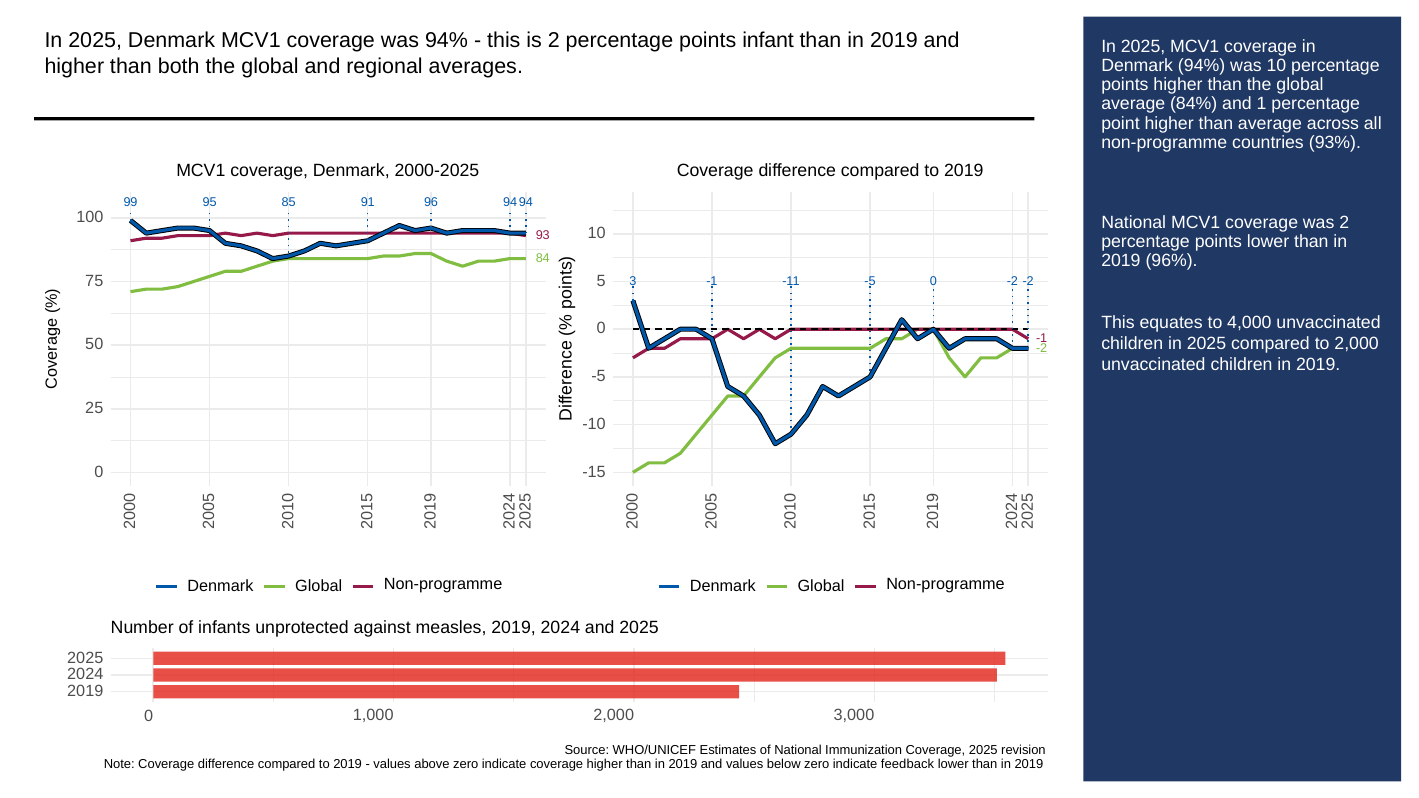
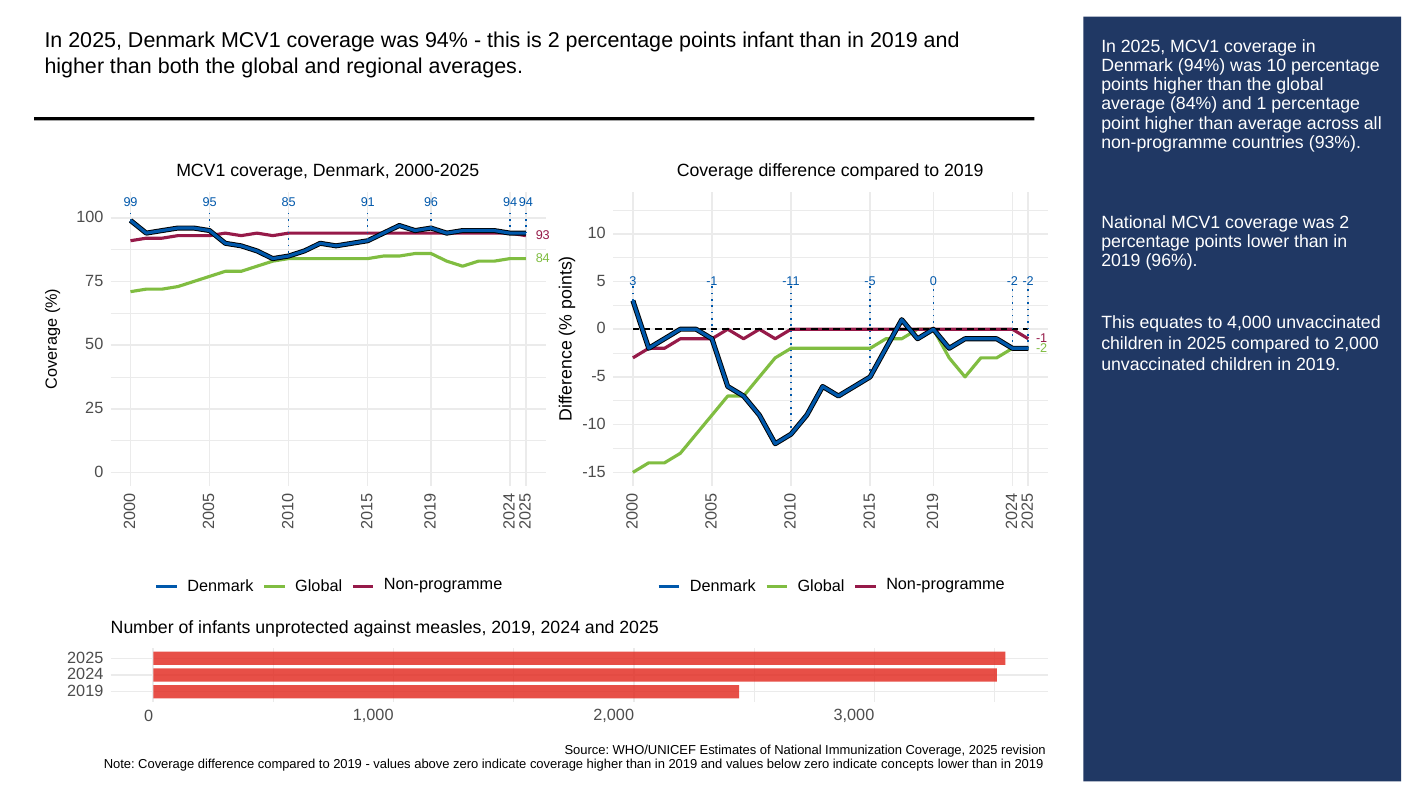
feedback: feedback -> concepts
